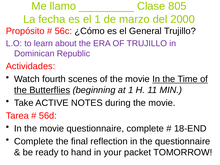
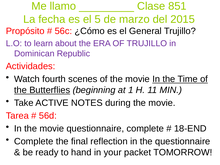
805: 805 -> 851
el 1: 1 -> 5
2000: 2000 -> 2015
